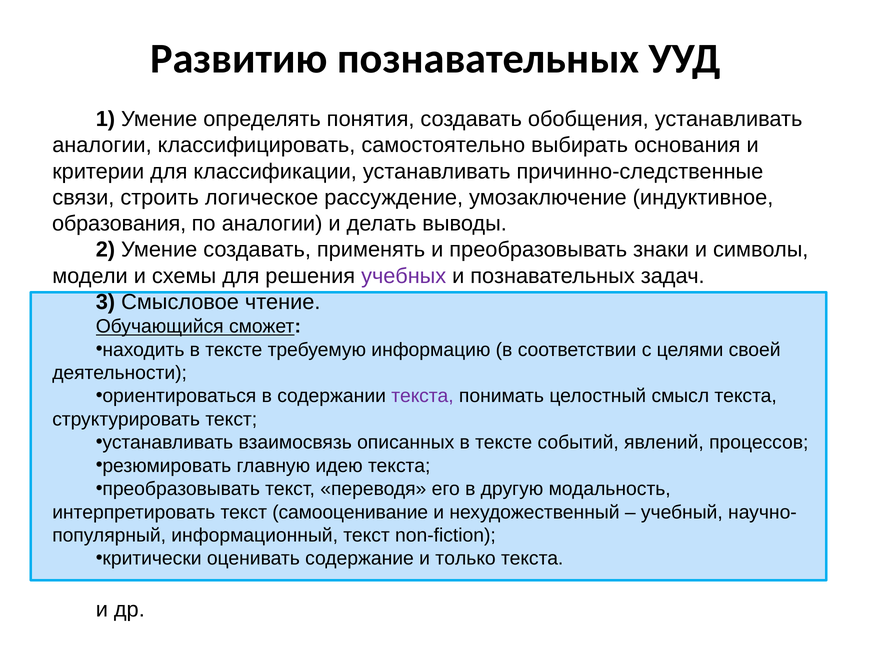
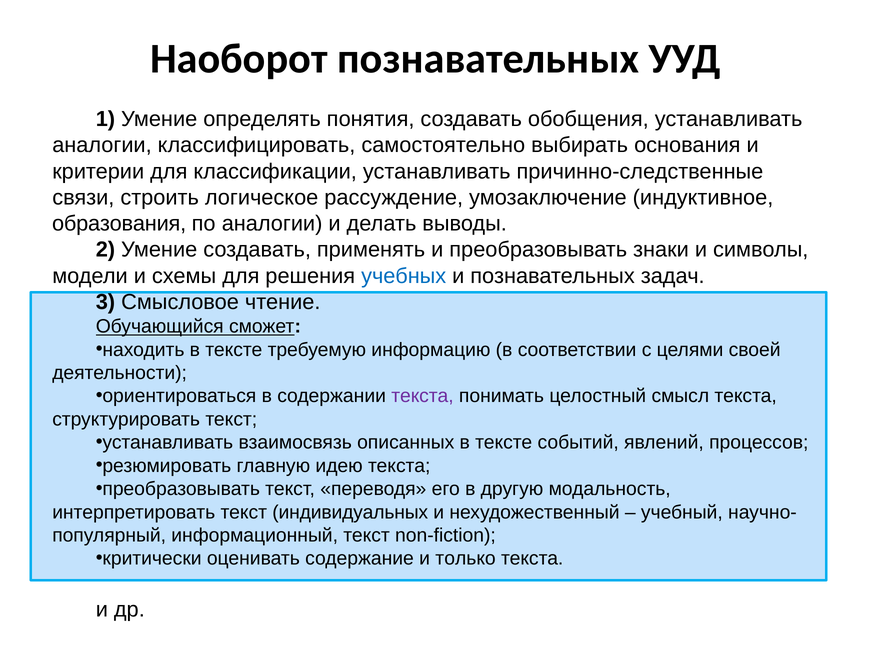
Развитию: Развитию -> Наоборот
учебных colour: purple -> blue
самооценивание: самооценивание -> индивидуальных
